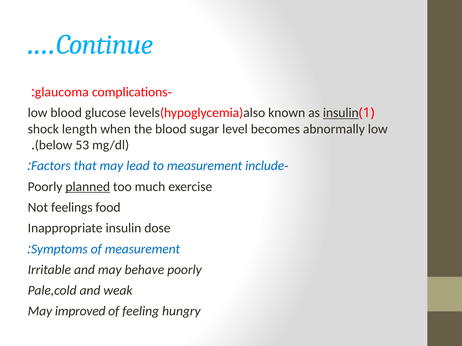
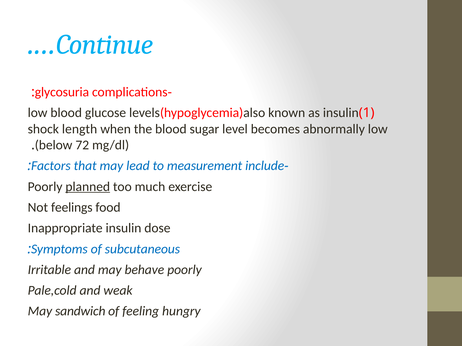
glaucoma: glaucoma -> glycosuria
insulin at (341, 113) underline: present -> none
53: 53 -> 72
of measurement: measurement -> subcutaneous
improved: improved -> sandwich
